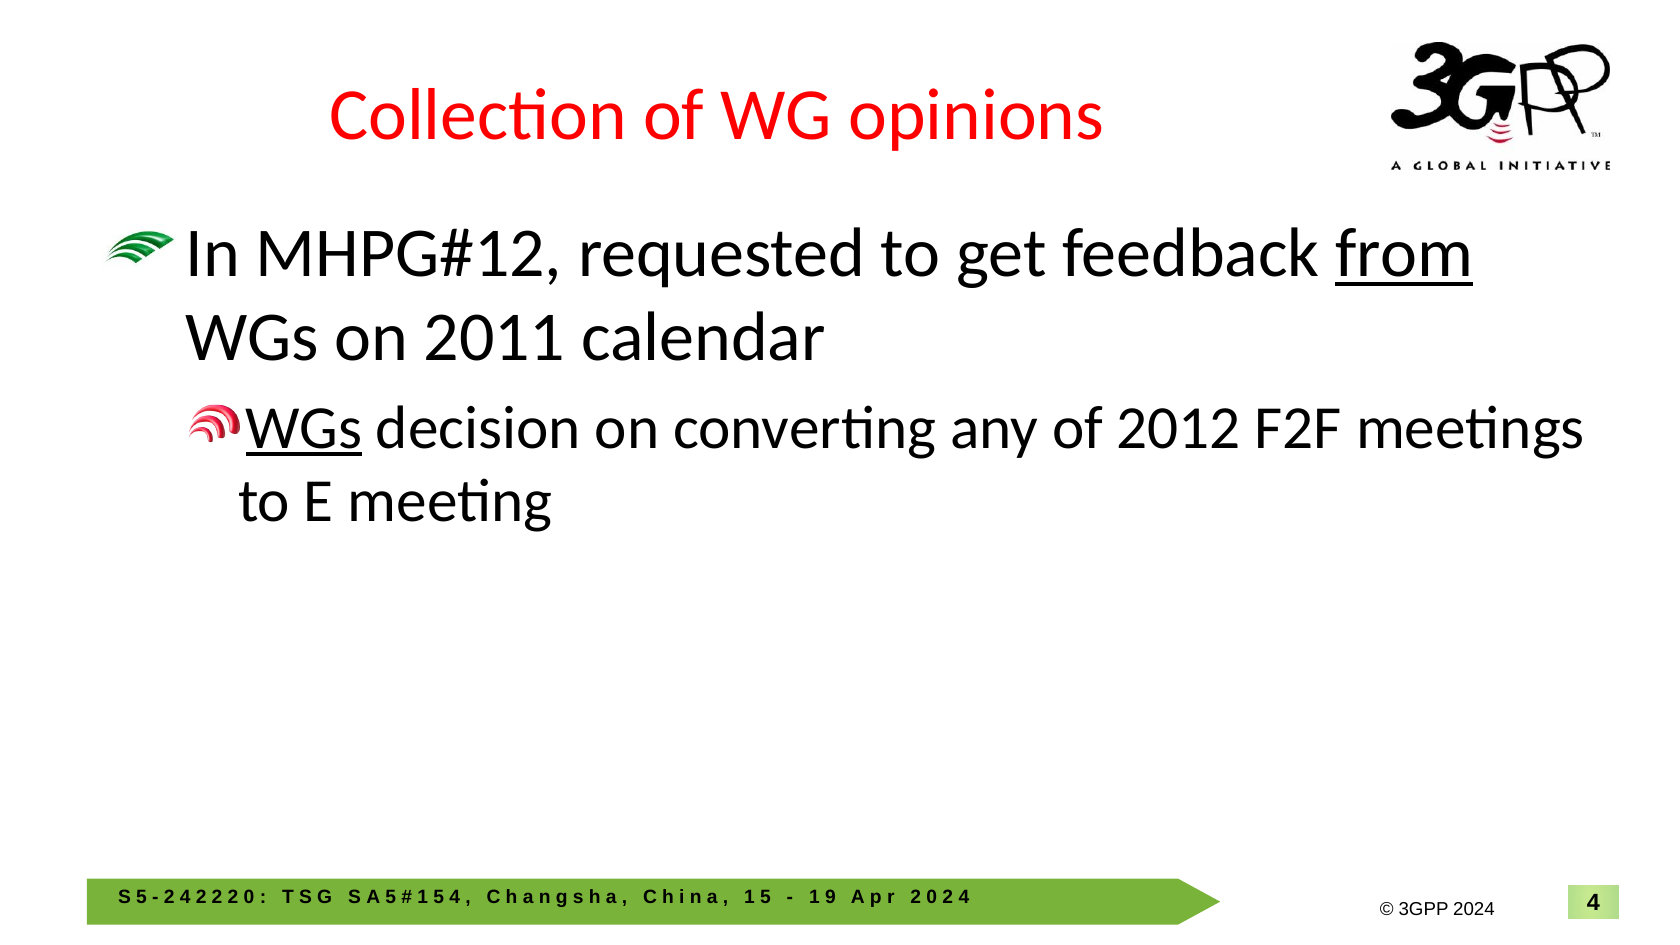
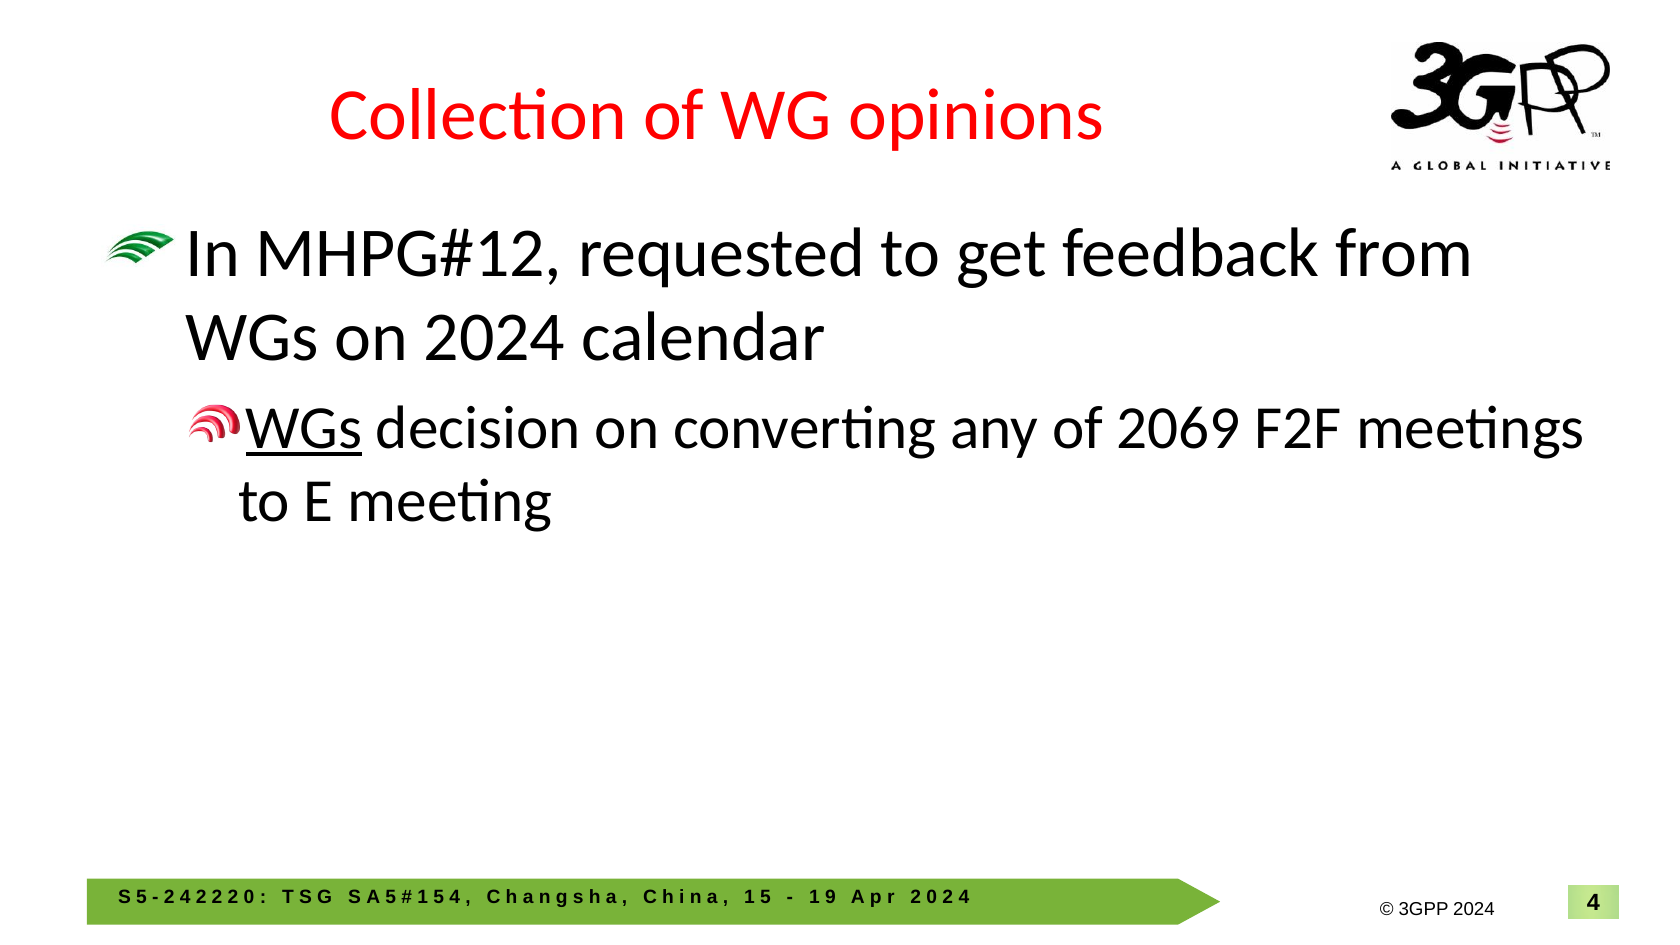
from underline: present -> none
on 2011: 2011 -> 2024
of 2012: 2012 -> 2069
